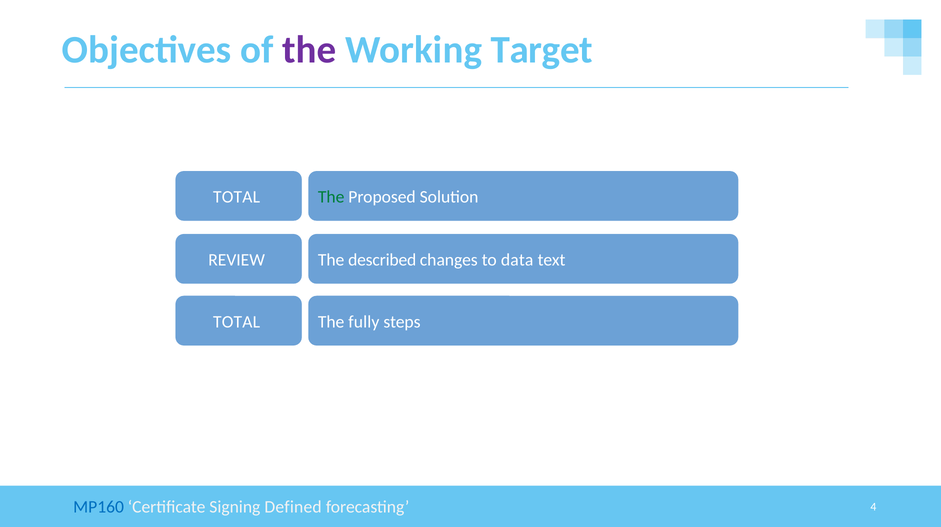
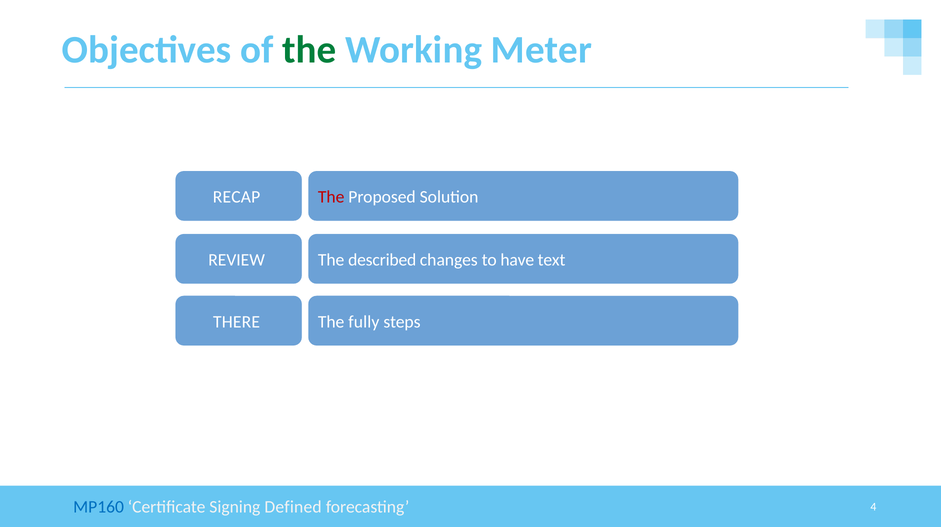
the at (309, 50) colour: purple -> green
Target: Target -> Meter
TOTAL at (237, 197): TOTAL -> RECAP
The at (331, 197) colour: green -> red
data: data -> have
TOTAL at (237, 322): TOTAL -> THERE
